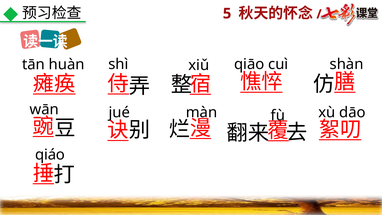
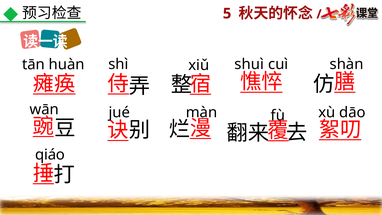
qiāo: qiāo -> shuì
